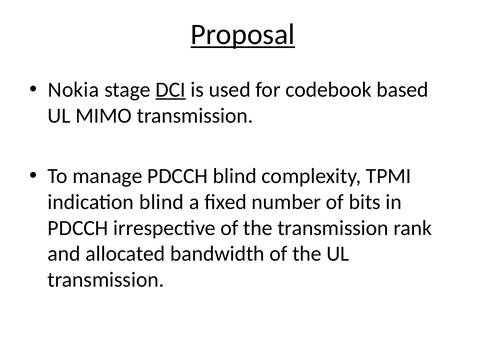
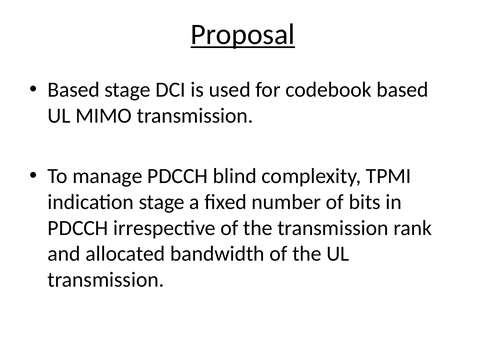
Nokia at (74, 90): Nokia -> Based
DCI underline: present -> none
indication blind: blind -> stage
